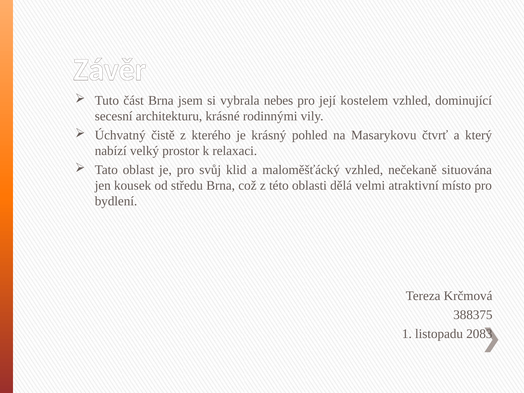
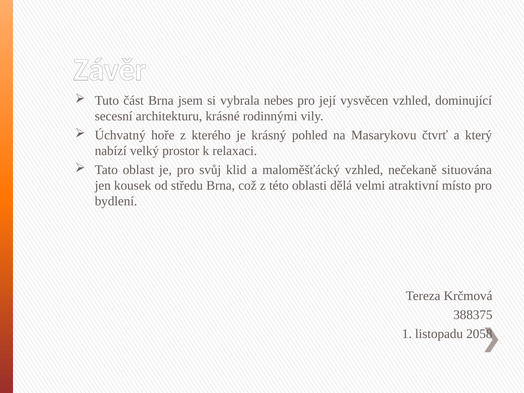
kostelem: kostelem -> vysvěcen
čistě: čistě -> hoře
2083: 2083 -> 2058
